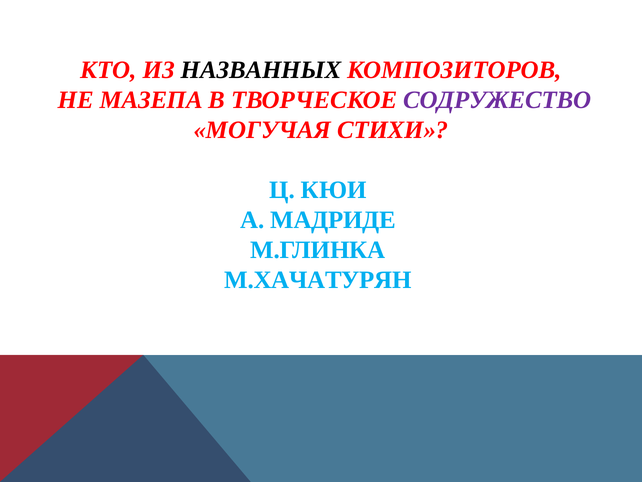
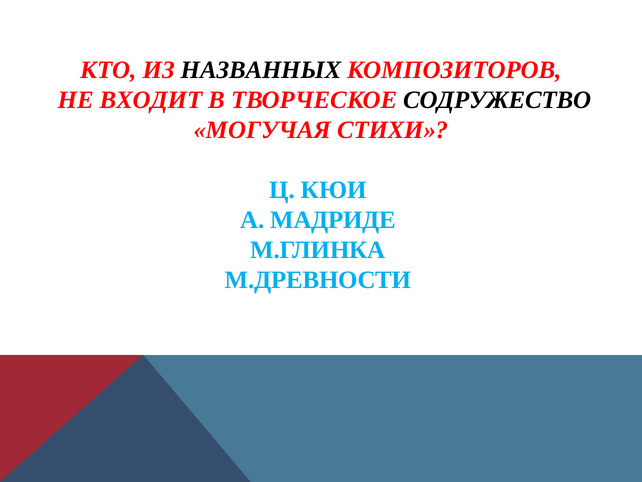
МАЗЕПА: МАЗЕПА -> ВХОДИТ
СОДРУЖЕСТВО colour: purple -> black
М.ХАЧАТУРЯН: М.ХАЧАТУРЯН -> М.ДРЕВНОСТИ
